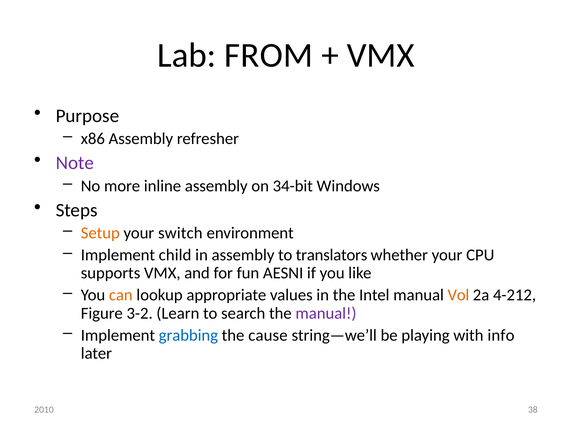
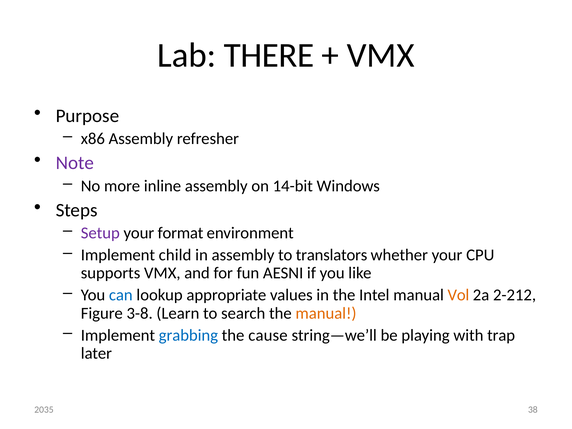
FROM: FROM -> THERE
34-bit: 34-bit -> 14-bit
Setup colour: orange -> purple
switch: switch -> format
can colour: orange -> blue
4-212: 4-212 -> 2-212
3-2: 3-2 -> 3-8
manual at (326, 313) colour: purple -> orange
info: info -> trap
2010: 2010 -> 2035
